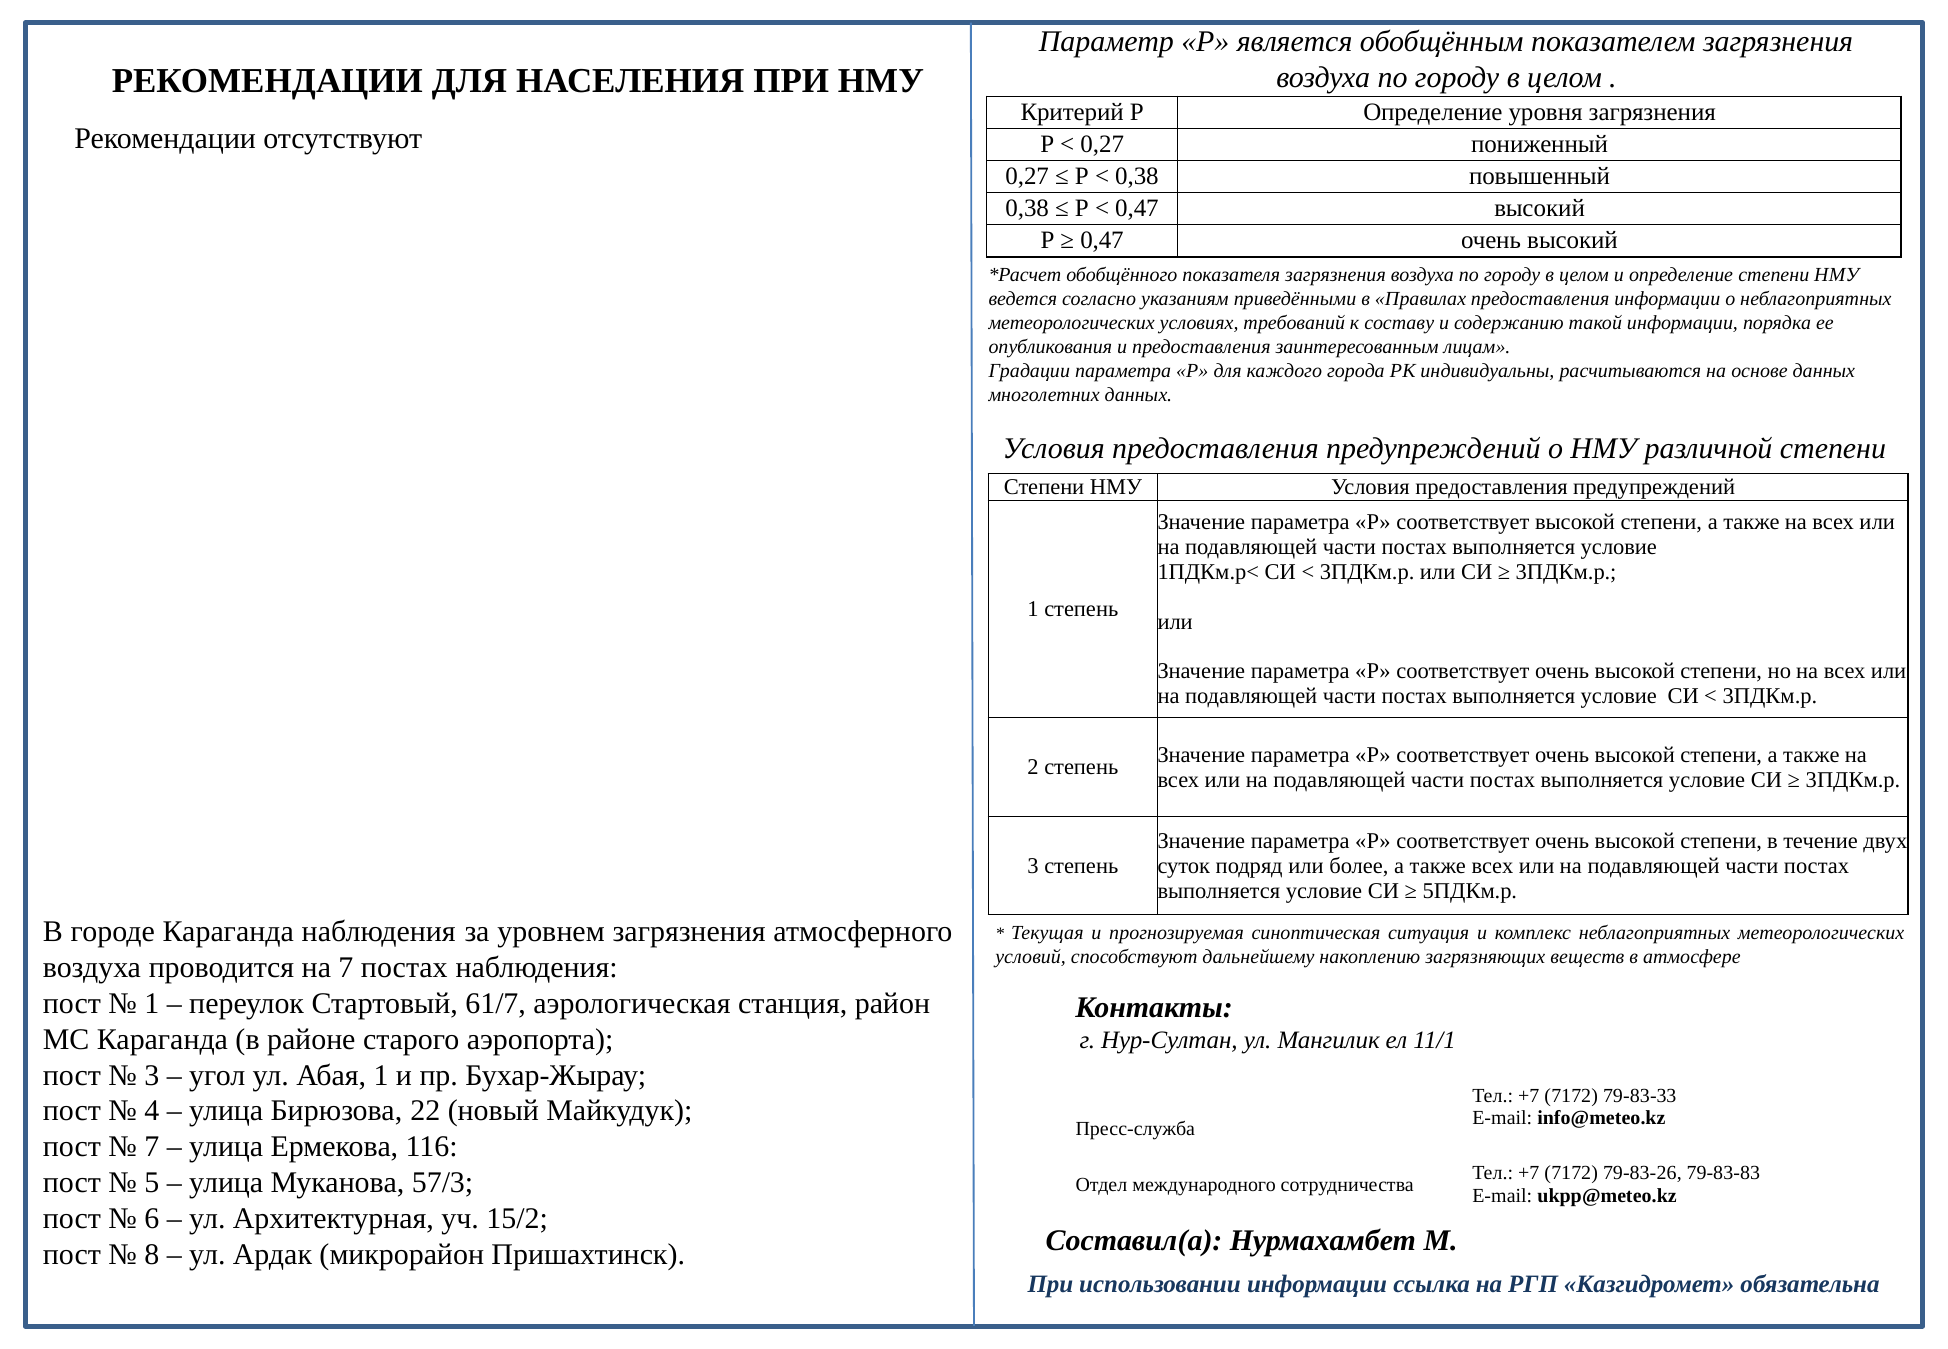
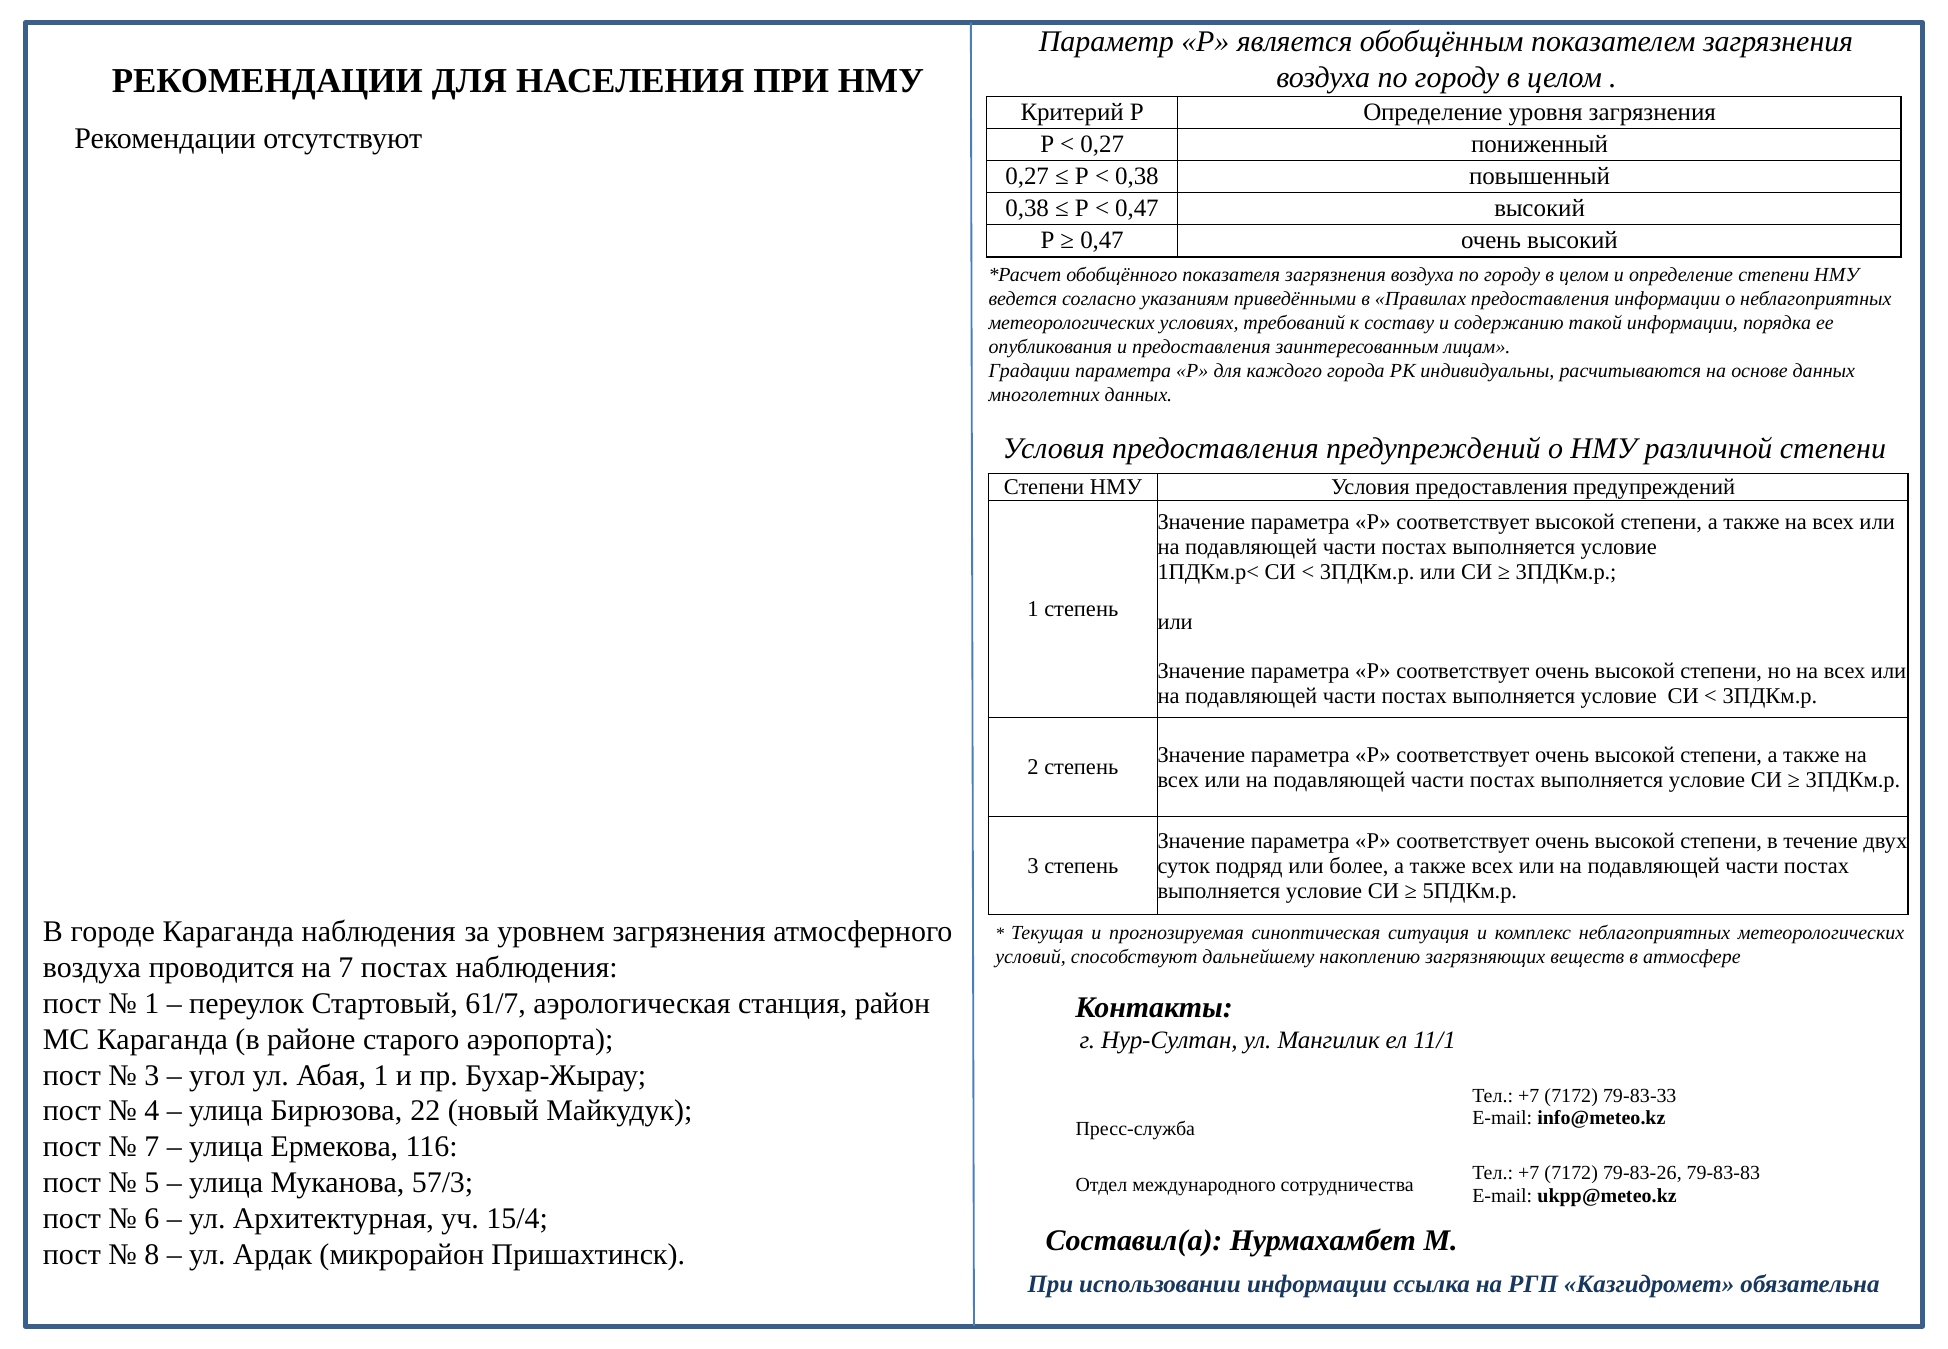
15/2: 15/2 -> 15/4
